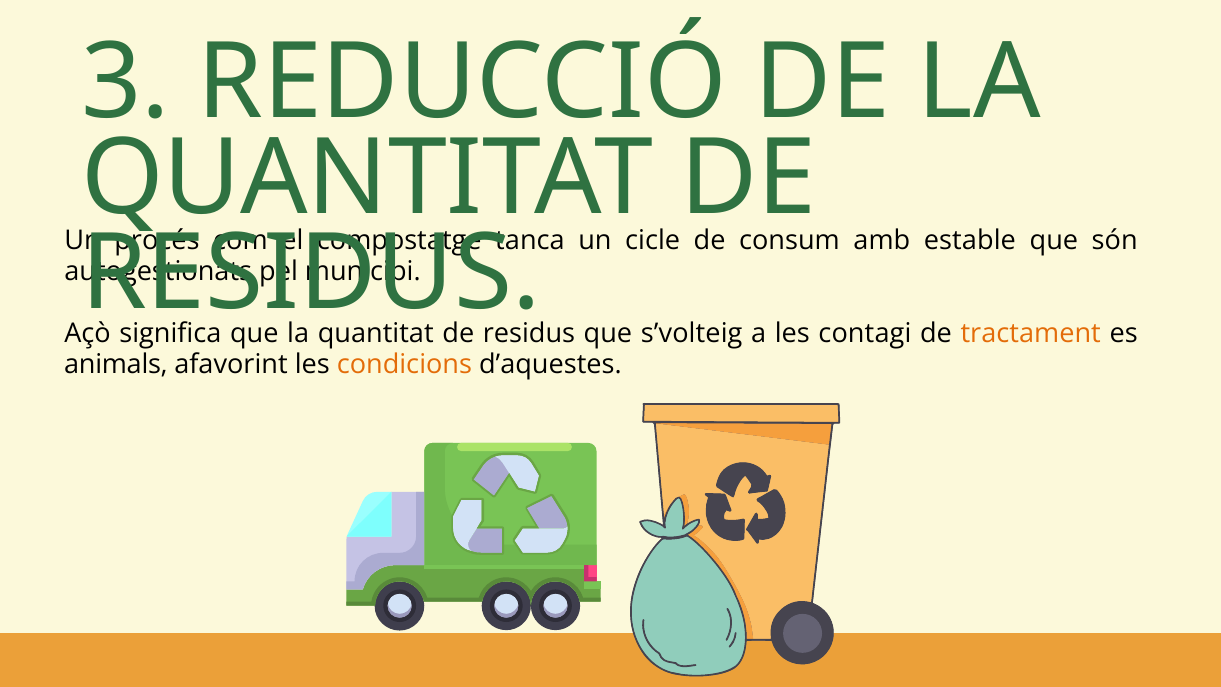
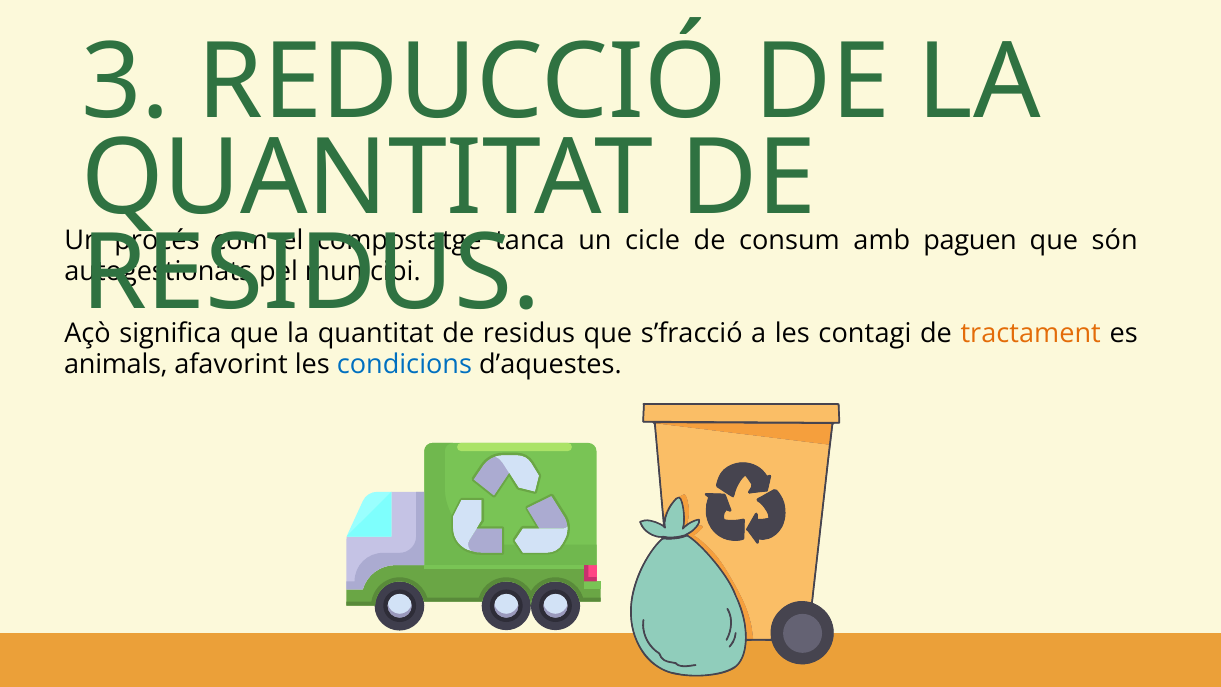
estable: estable -> paguen
s’volteig: s’volteig -> s’fracció
condicions colour: orange -> blue
